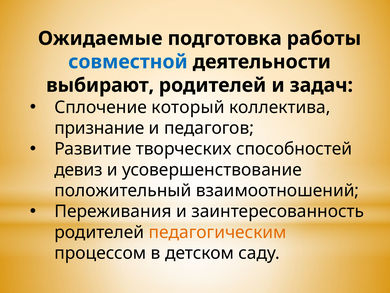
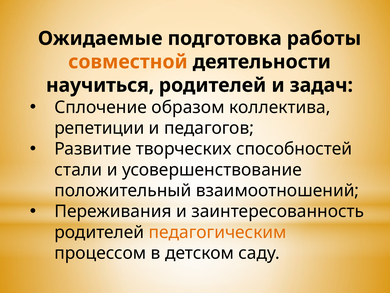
совместной colour: blue -> orange
выбирают: выбирают -> научиться
который: который -> образом
признание: признание -> репетиции
девиз: девиз -> стали
